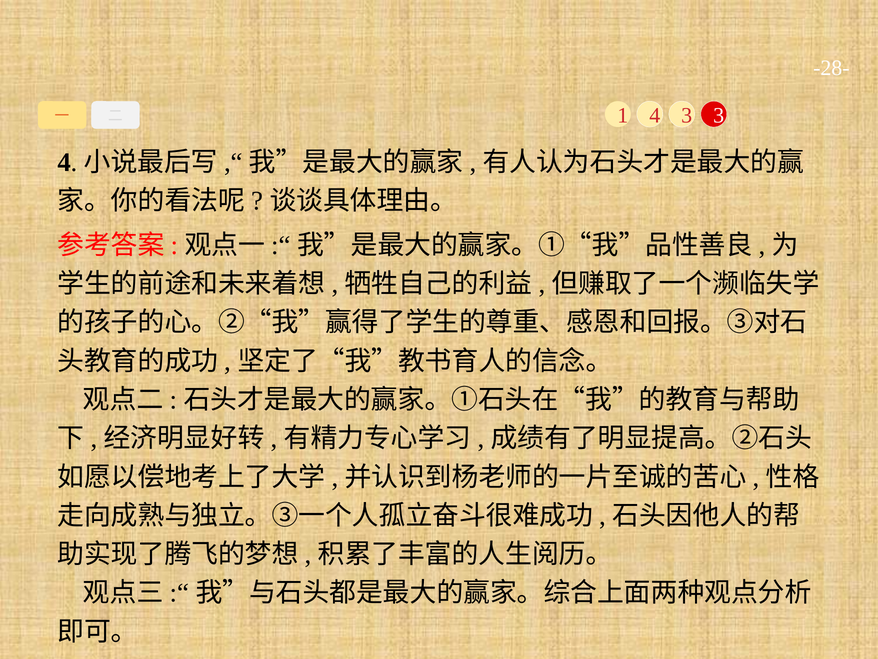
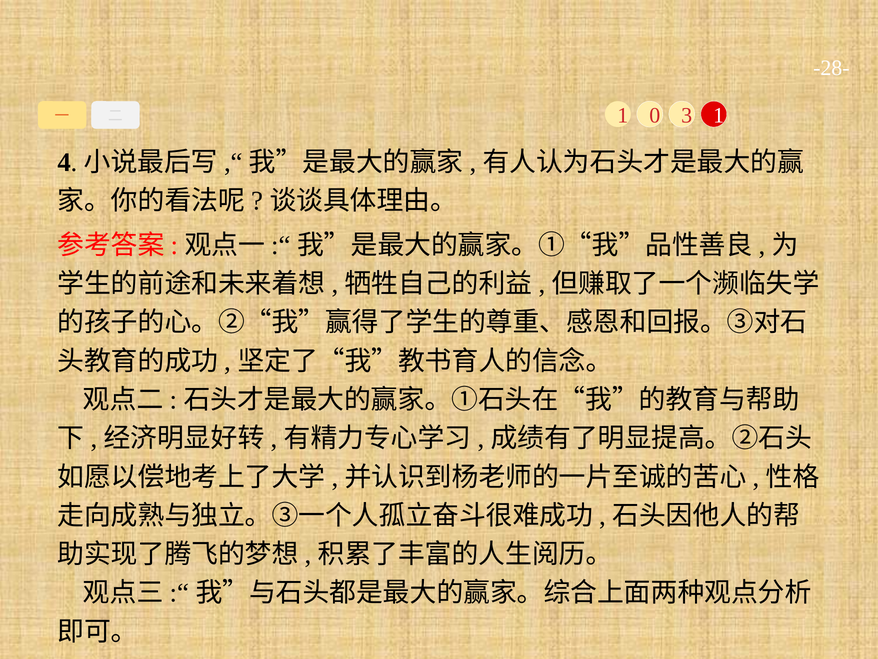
4: 4 -> 0
3 3: 3 -> 1
